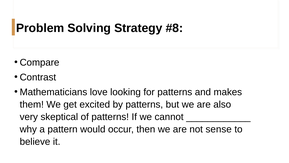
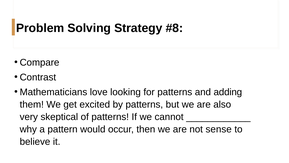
makes: makes -> adding
